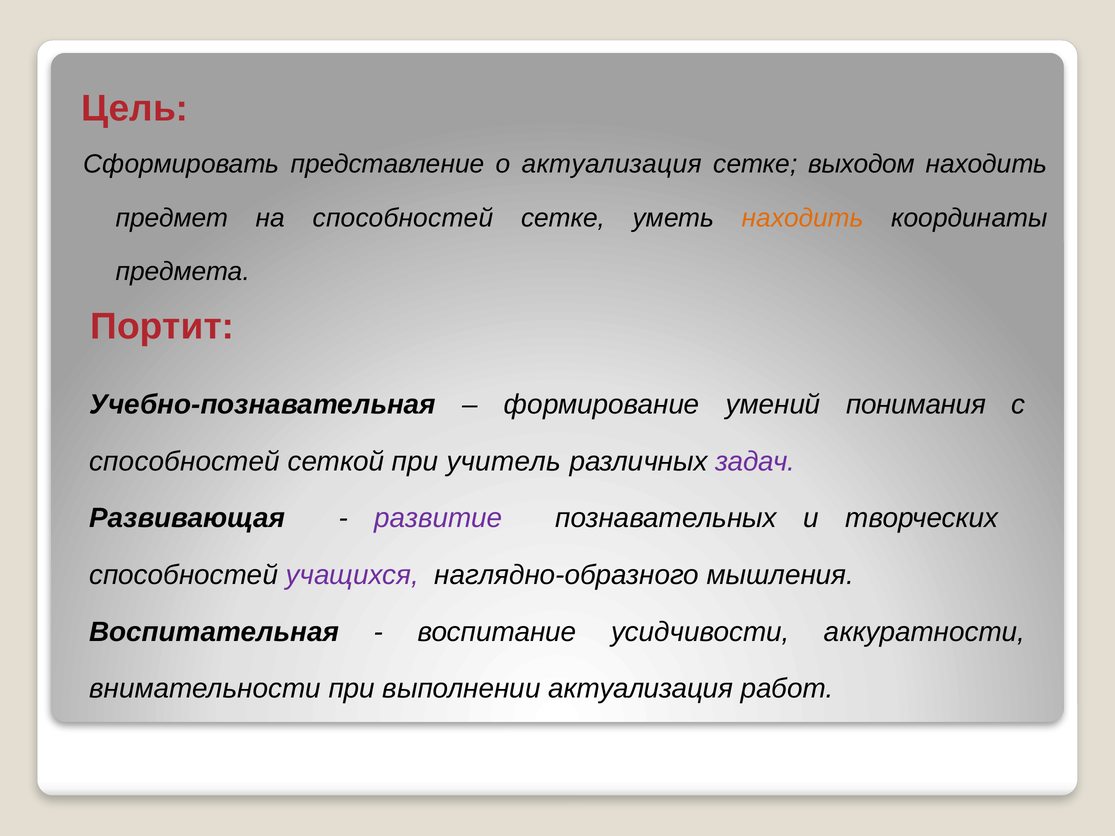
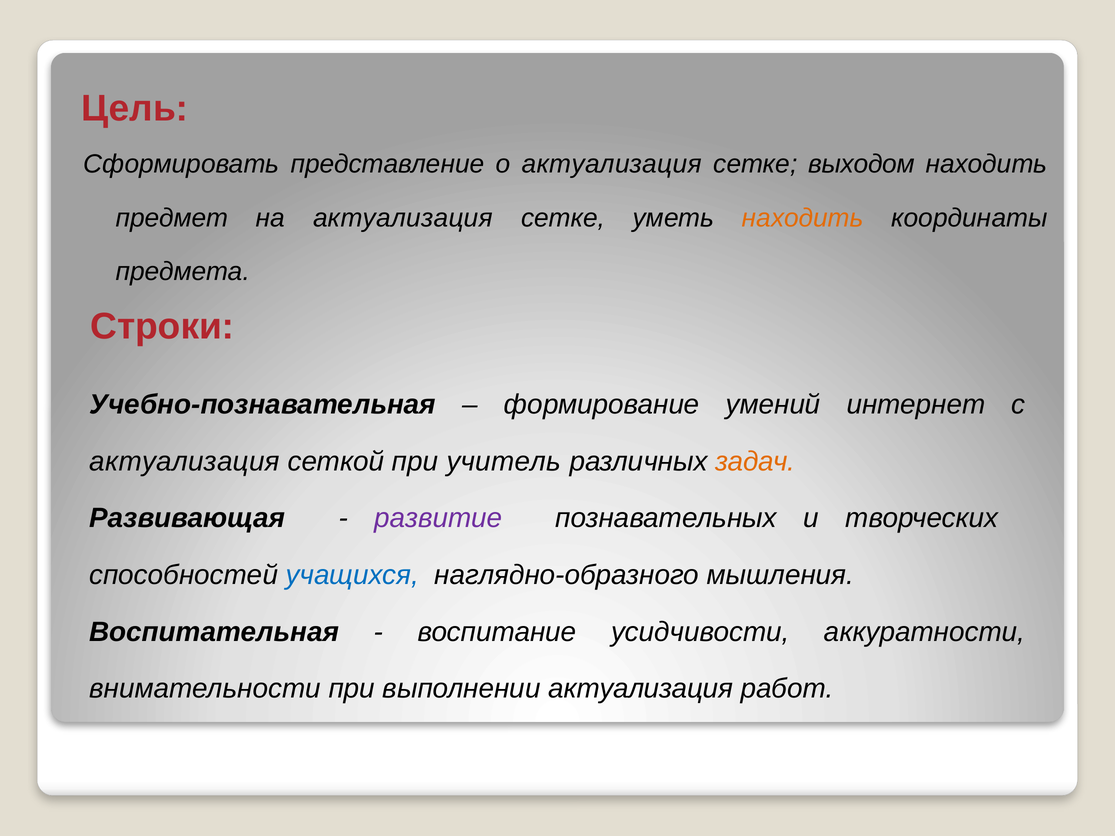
на способностей: способностей -> актуализация
Портит: Портит -> Строки
понимания: понимания -> интернет
способностей at (185, 462): способностей -> актуализация
задач colour: purple -> orange
учащихся colour: purple -> blue
